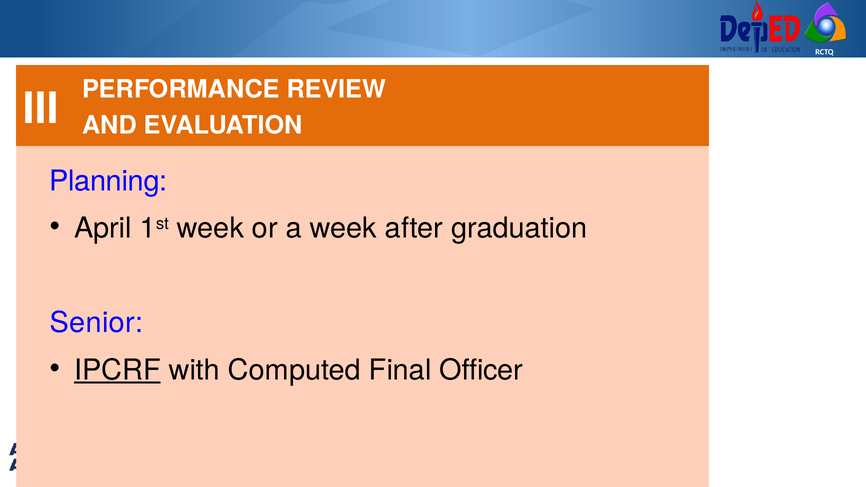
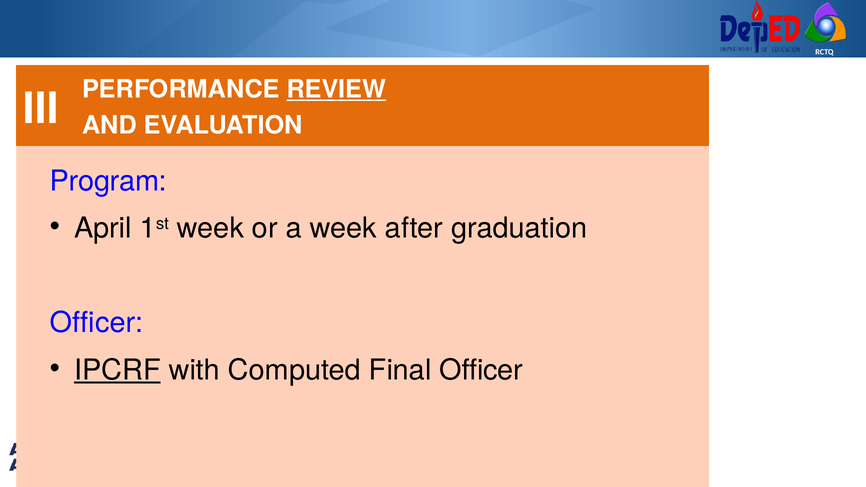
REVIEW underline: none -> present
Planning: Planning -> Program
Senior at (96, 323): Senior -> Officer
